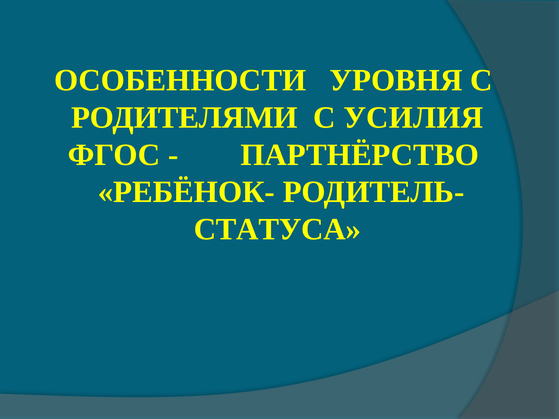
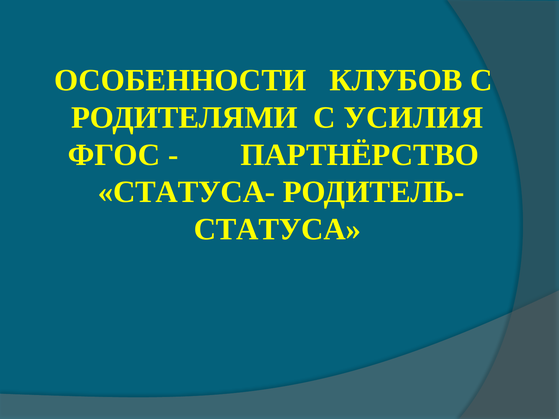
УРОВНЯ: УРОВНЯ -> КЛУБОВ
РЕБЁНОК-: РЕБЁНОК- -> СТАТУСА-
